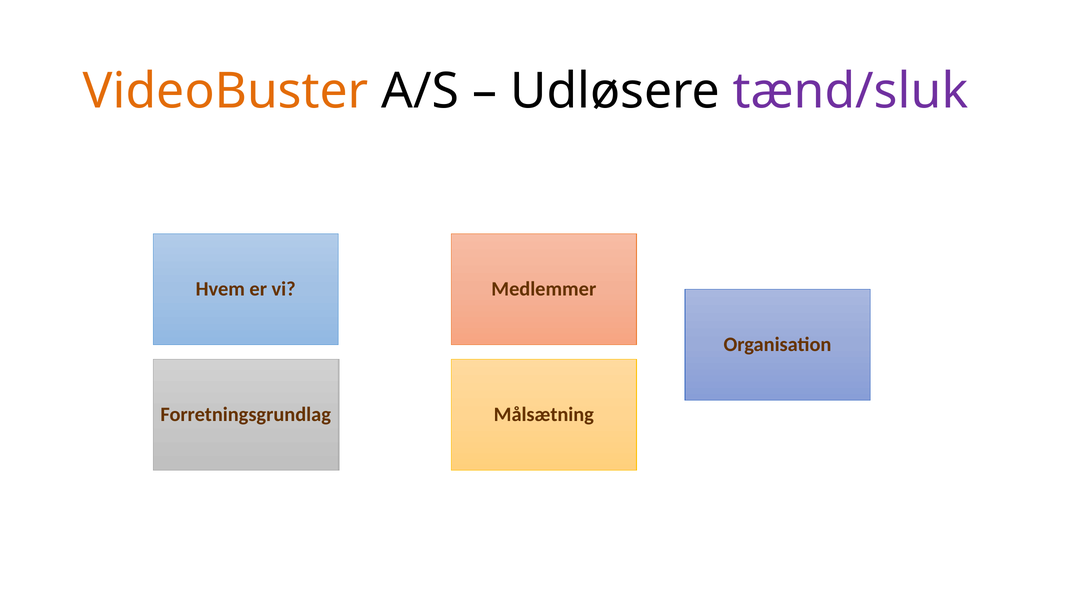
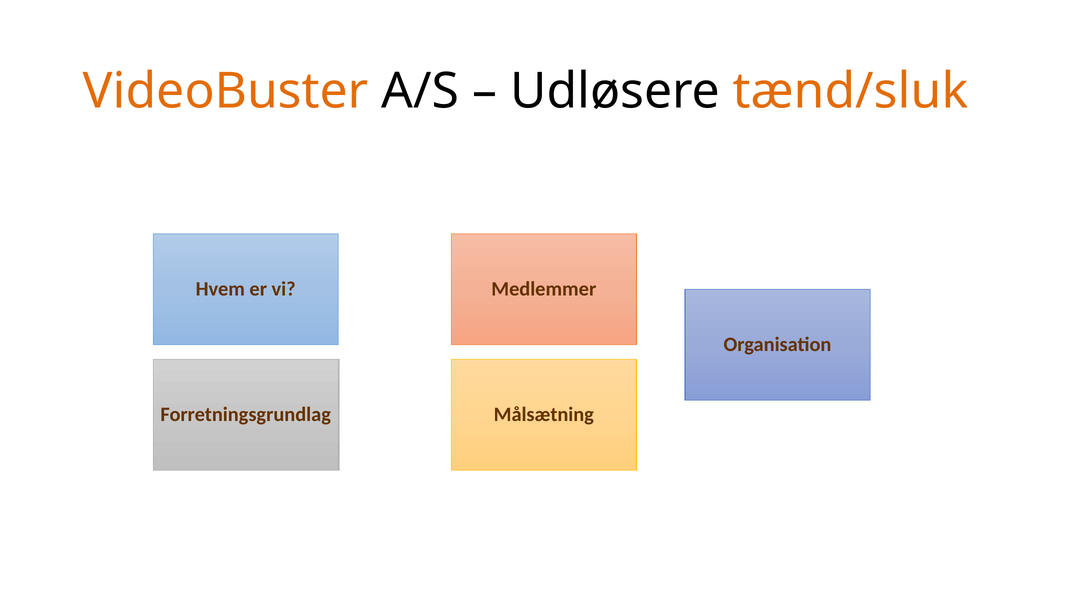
tænd/sluk colour: purple -> orange
